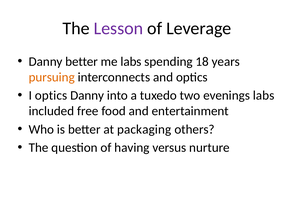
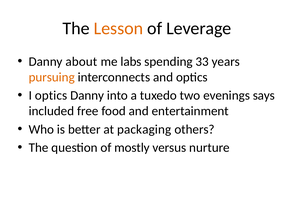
Lesson colour: purple -> orange
Danny better: better -> about
18: 18 -> 33
evenings labs: labs -> says
having: having -> mostly
